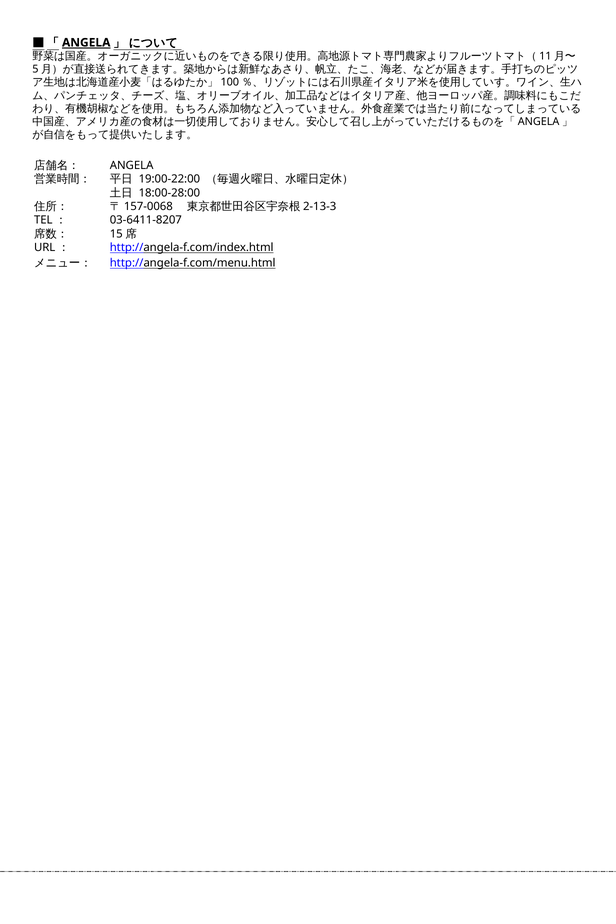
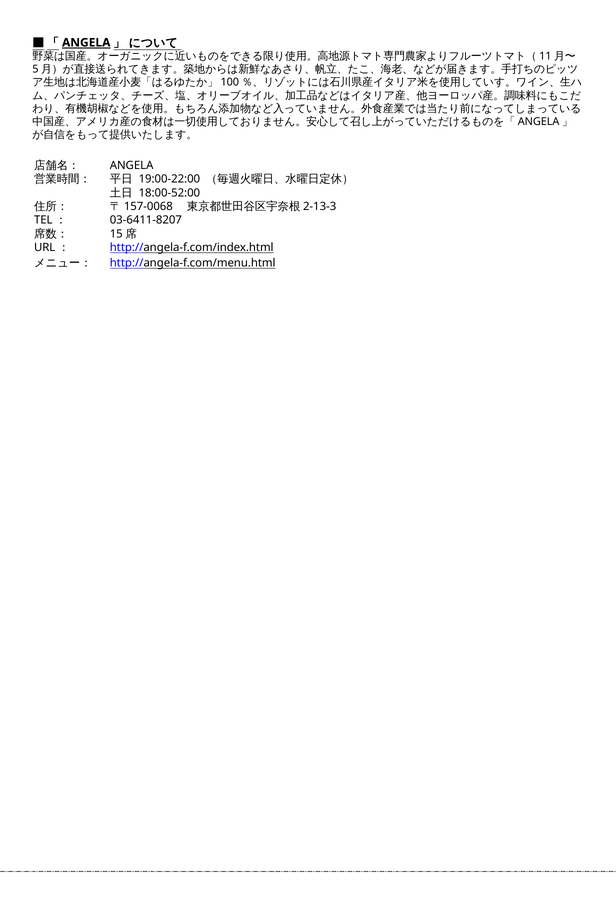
18:00-28:00: 18:00-28:00 -> 18:00-52:00
